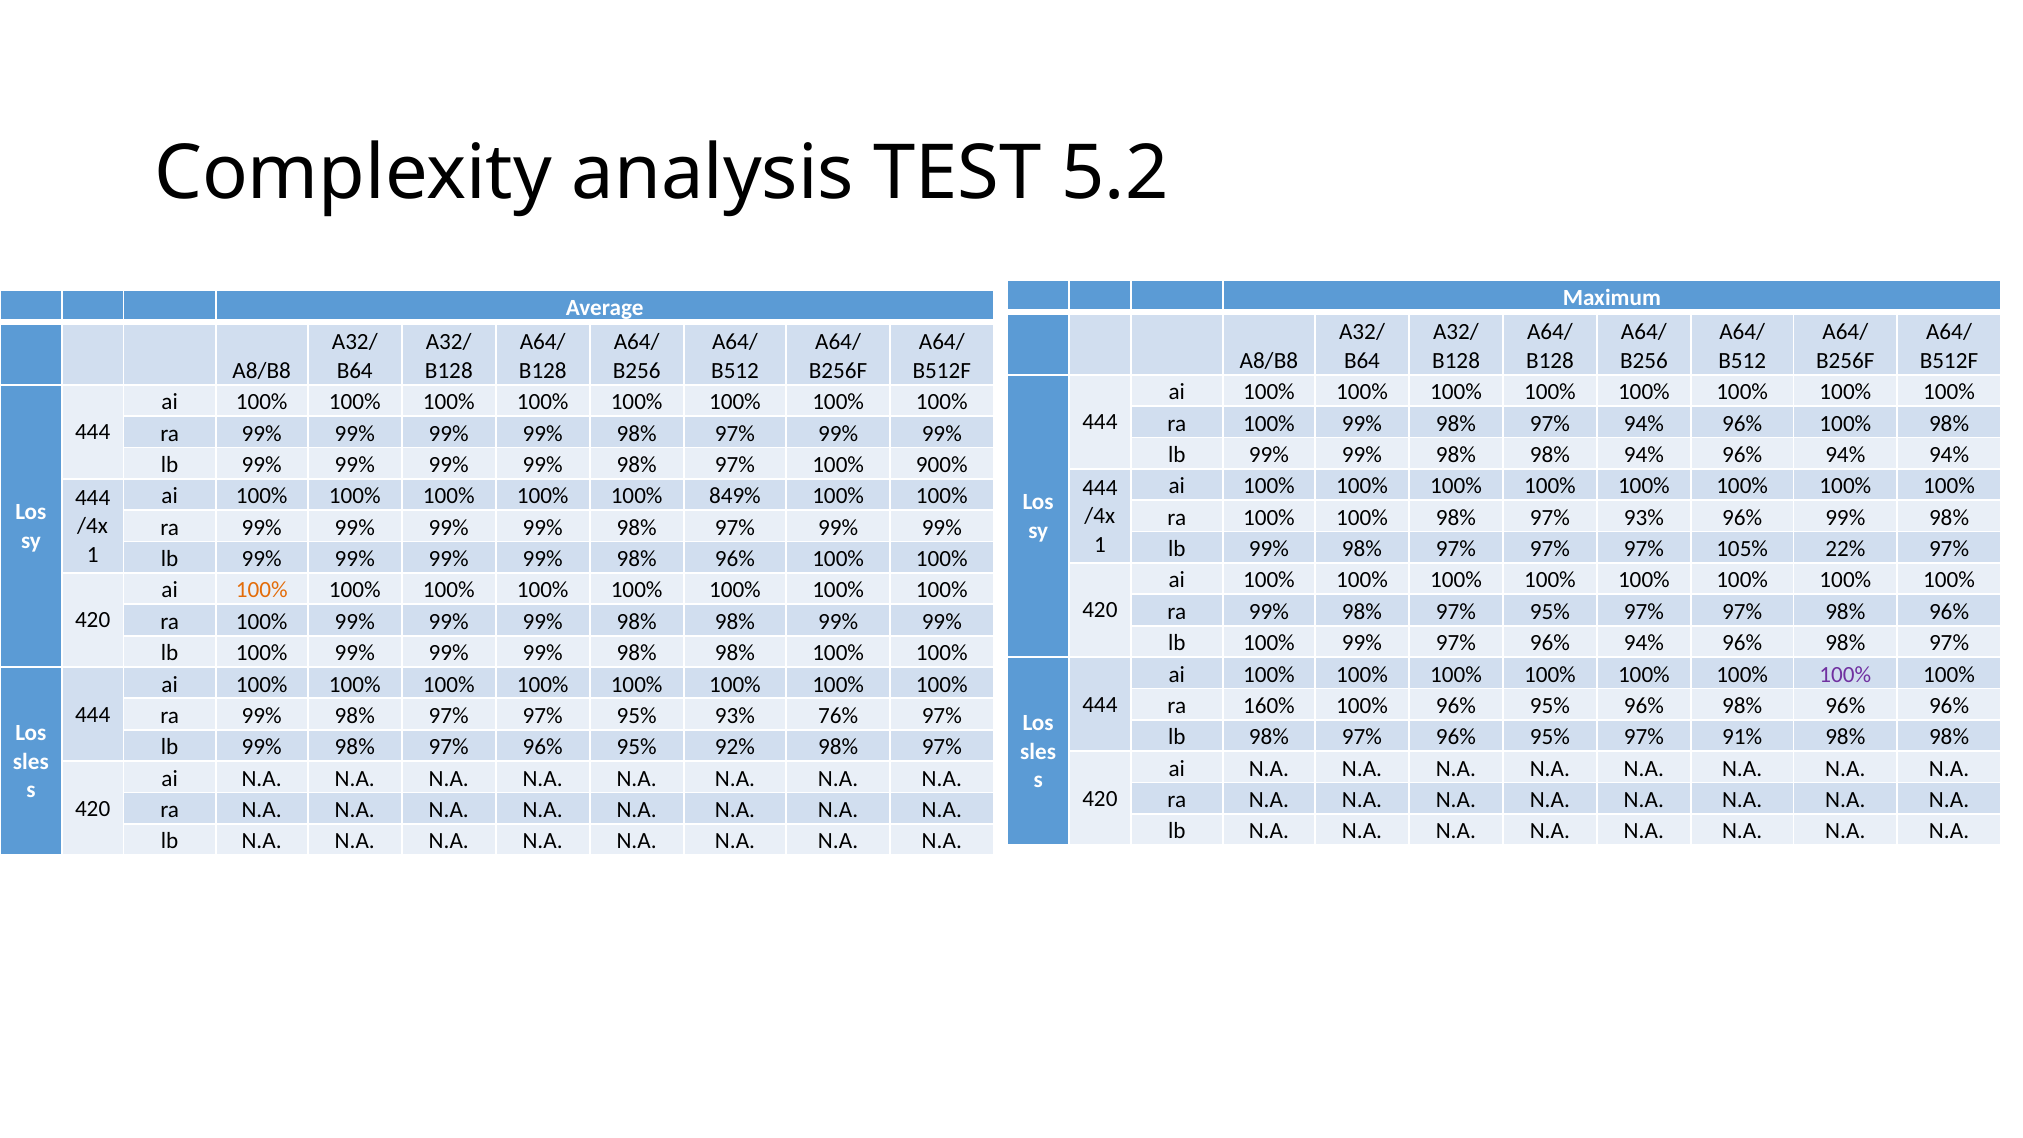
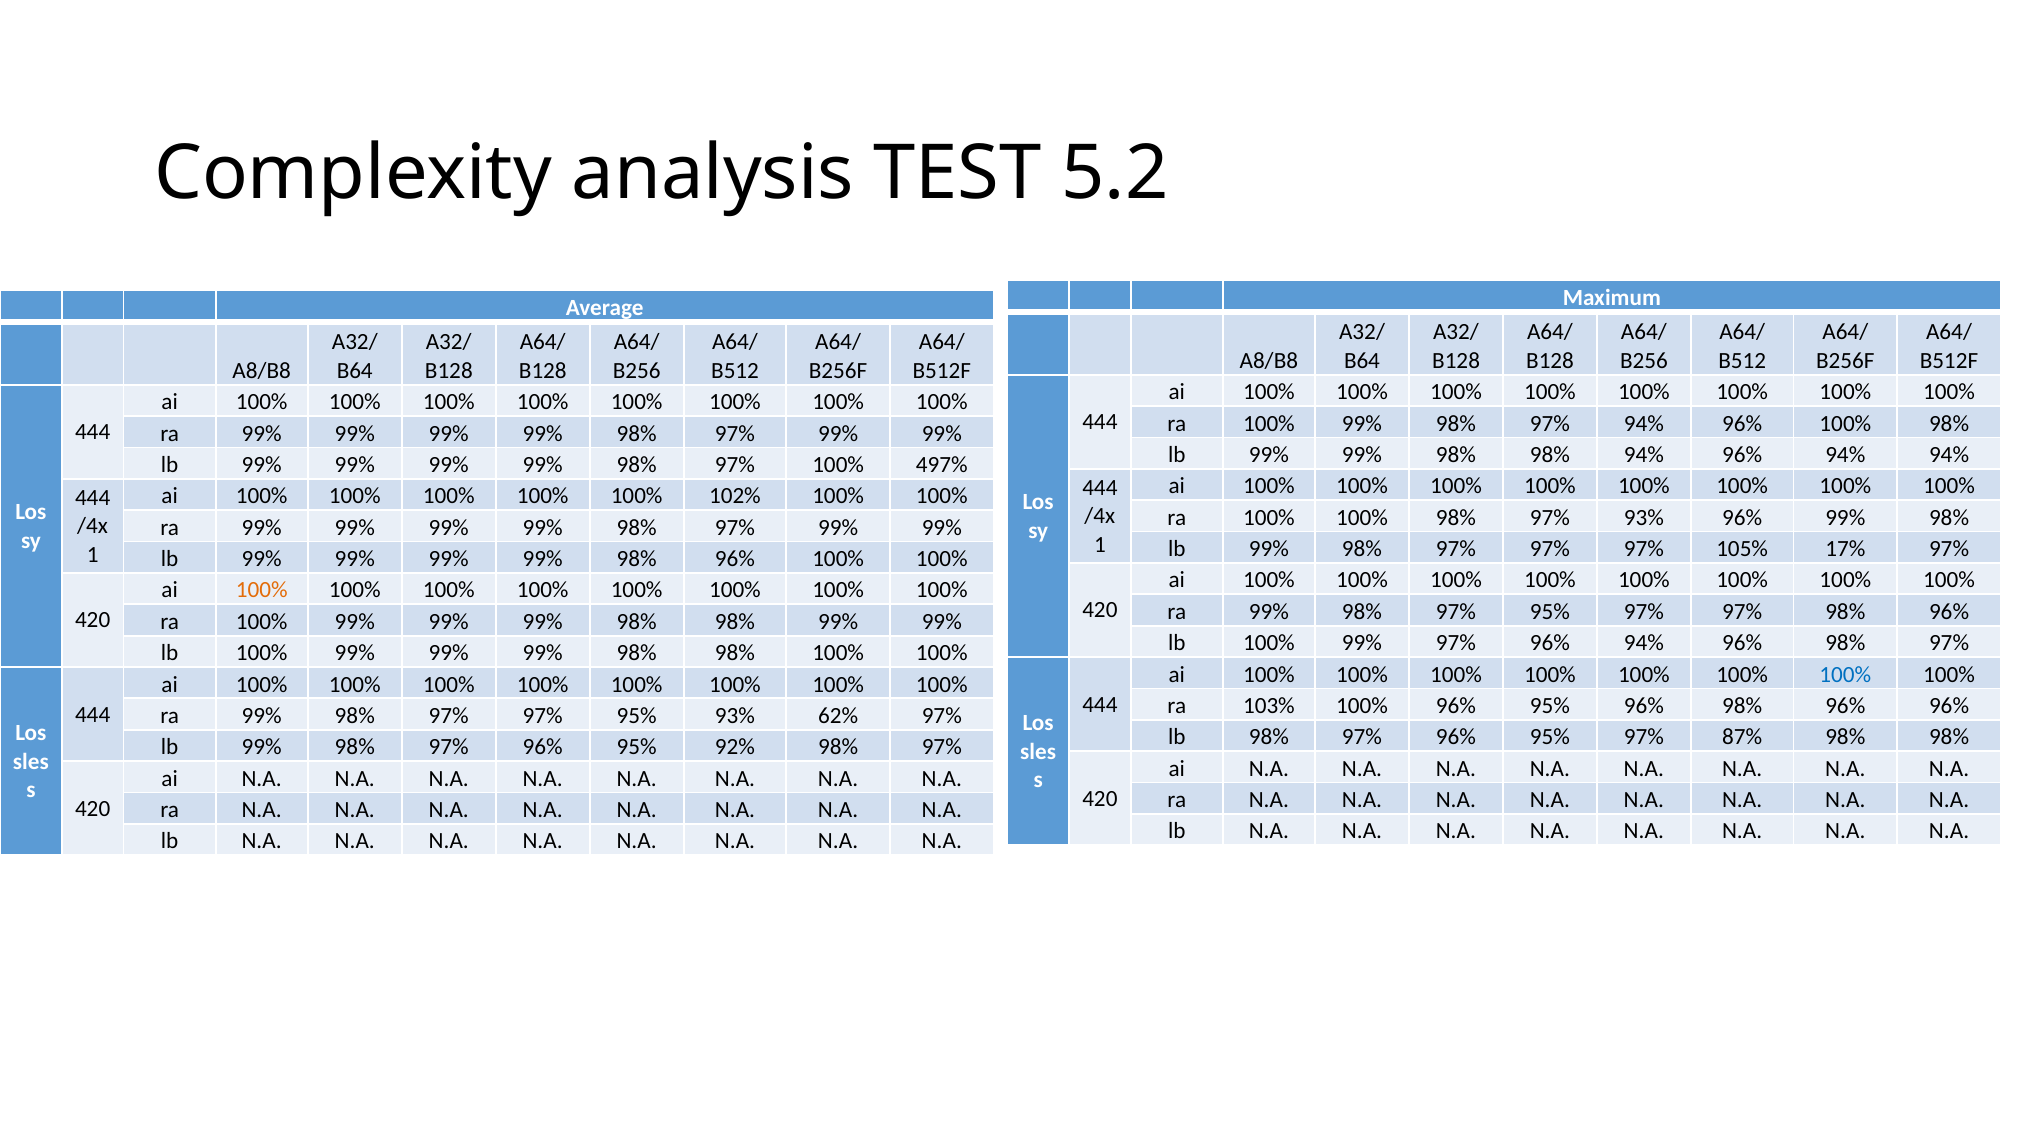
900%: 900% -> 497%
849%: 849% -> 102%
22%: 22% -> 17%
100% at (1845, 674) colour: purple -> blue
160%: 160% -> 103%
76%: 76% -> 62%
91%: 91% -> 87%
